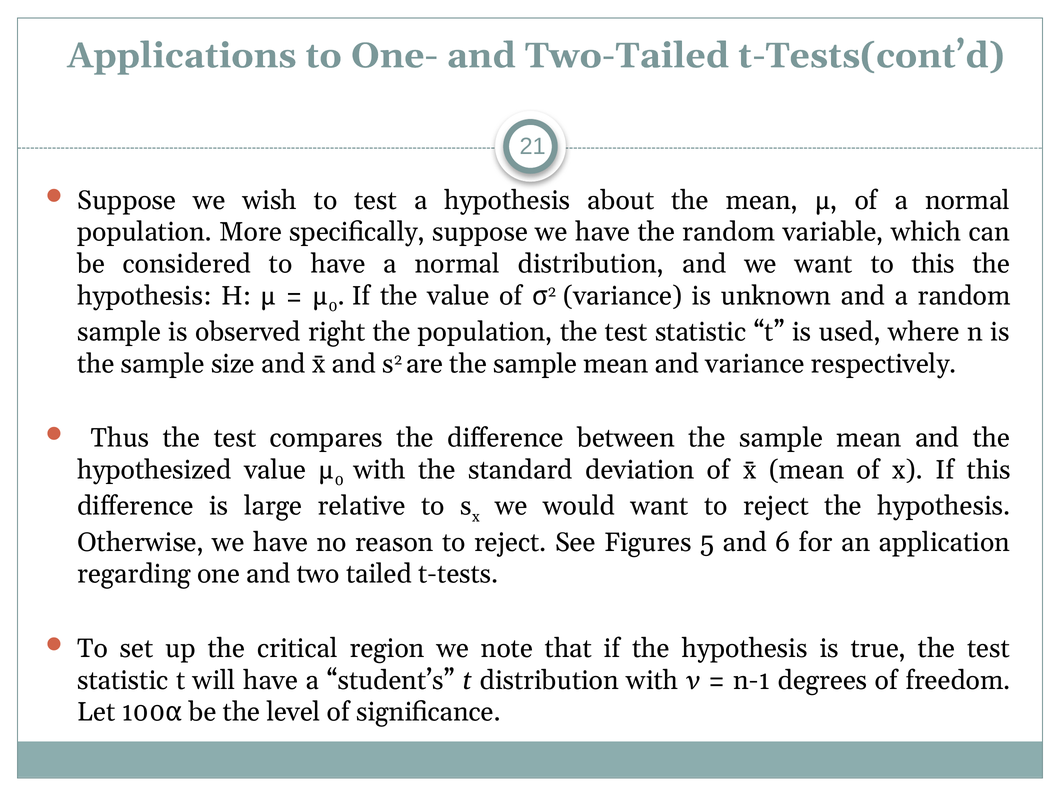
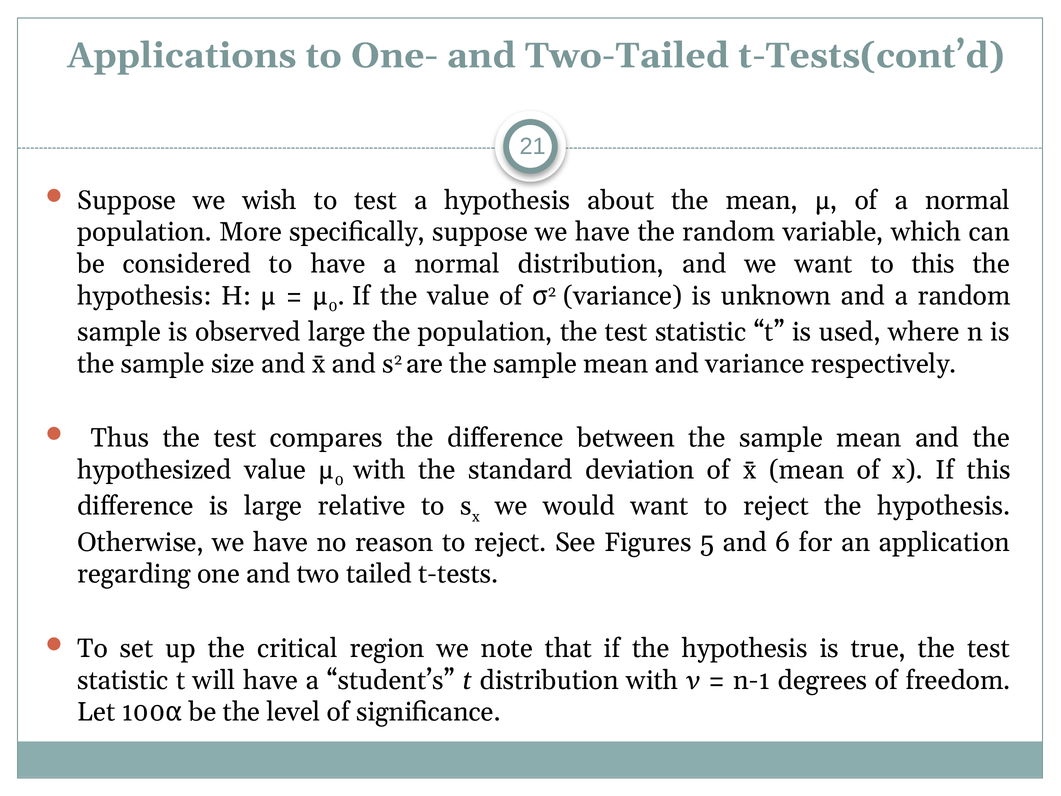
observed right: right -> large
